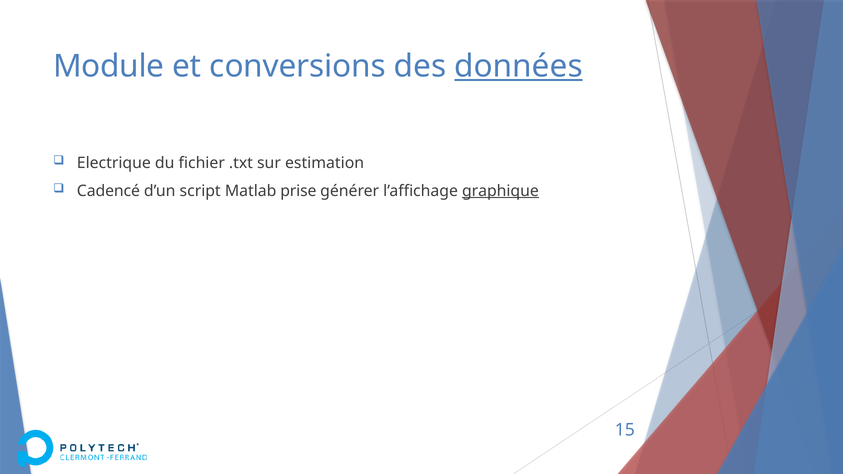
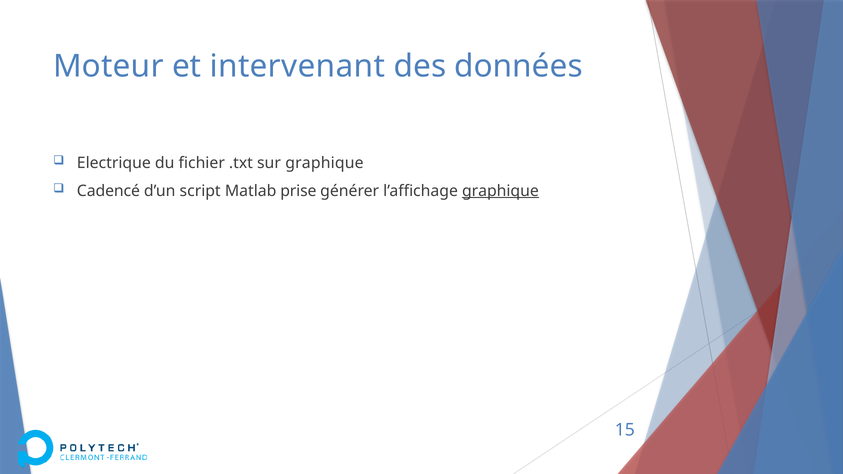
Module: Module -> Moteur
conversions: conversions -> intervenant
données underline: present -> none
sur estimation: estimation -> graphique
